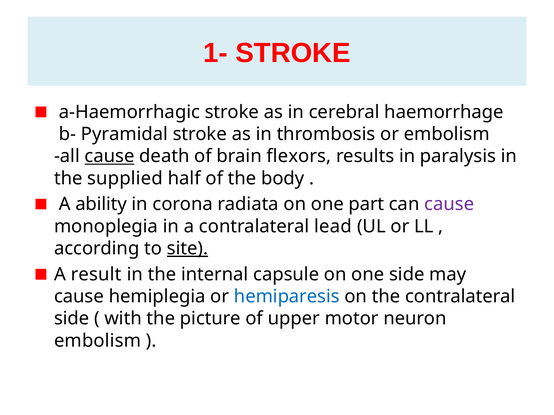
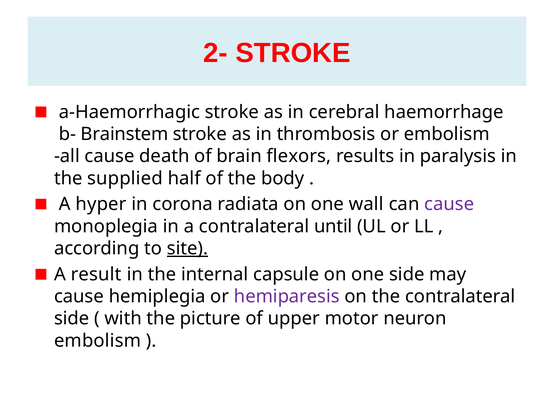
1-: 1- -> 2-
Pyramidal: Pyramidal -> Brainstem
cause at (110, 156) underline: present -> none
ability: ability -> hyper
part: part -> wall
lead: lead -> until
hemiparesis colour: blue -> purple
